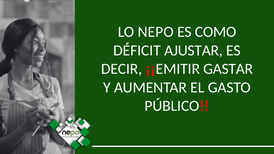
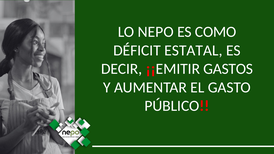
AJUSTAR: AJUSTAR -> ESTATAL
GASTAR: GASTAR -> GASTOS
